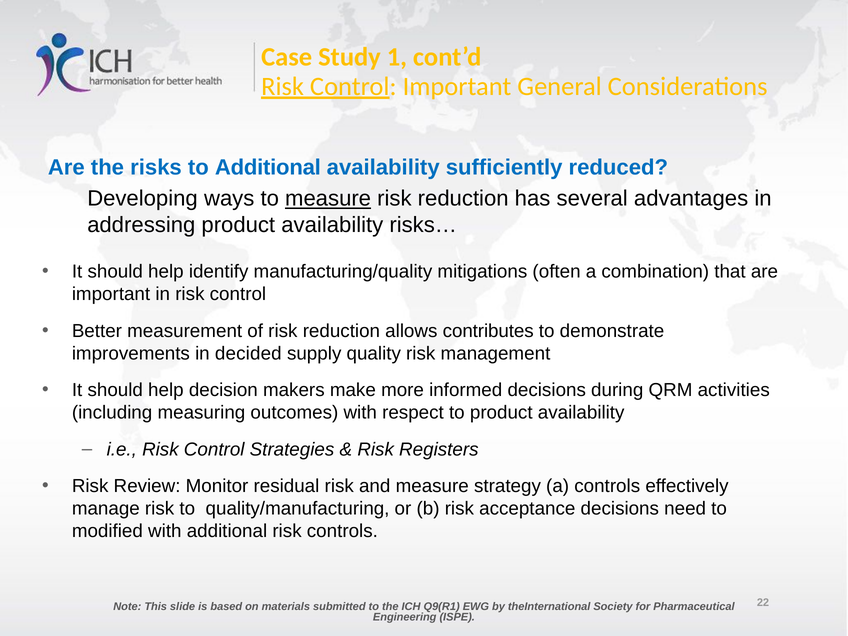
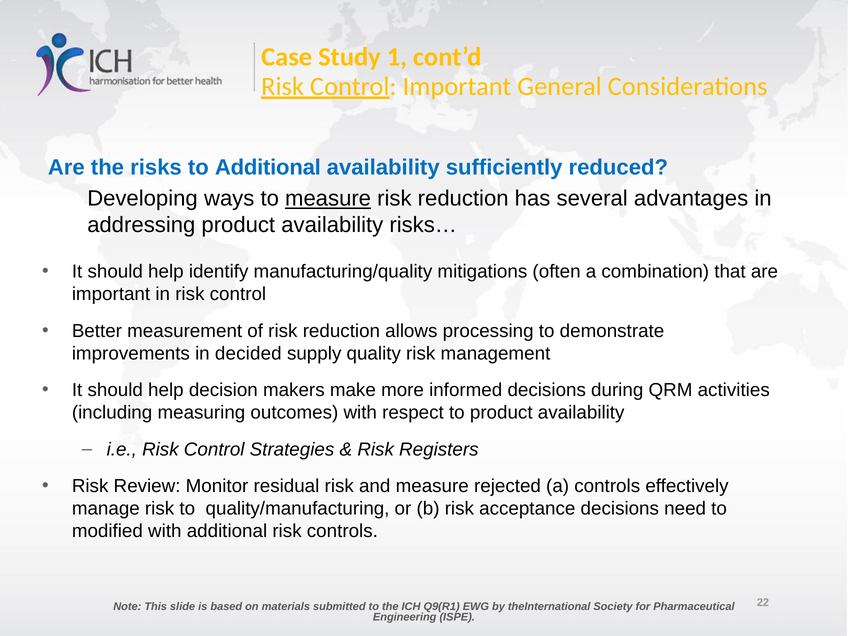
contributes: contributes -> processing
strategy: strategy -> rejected
